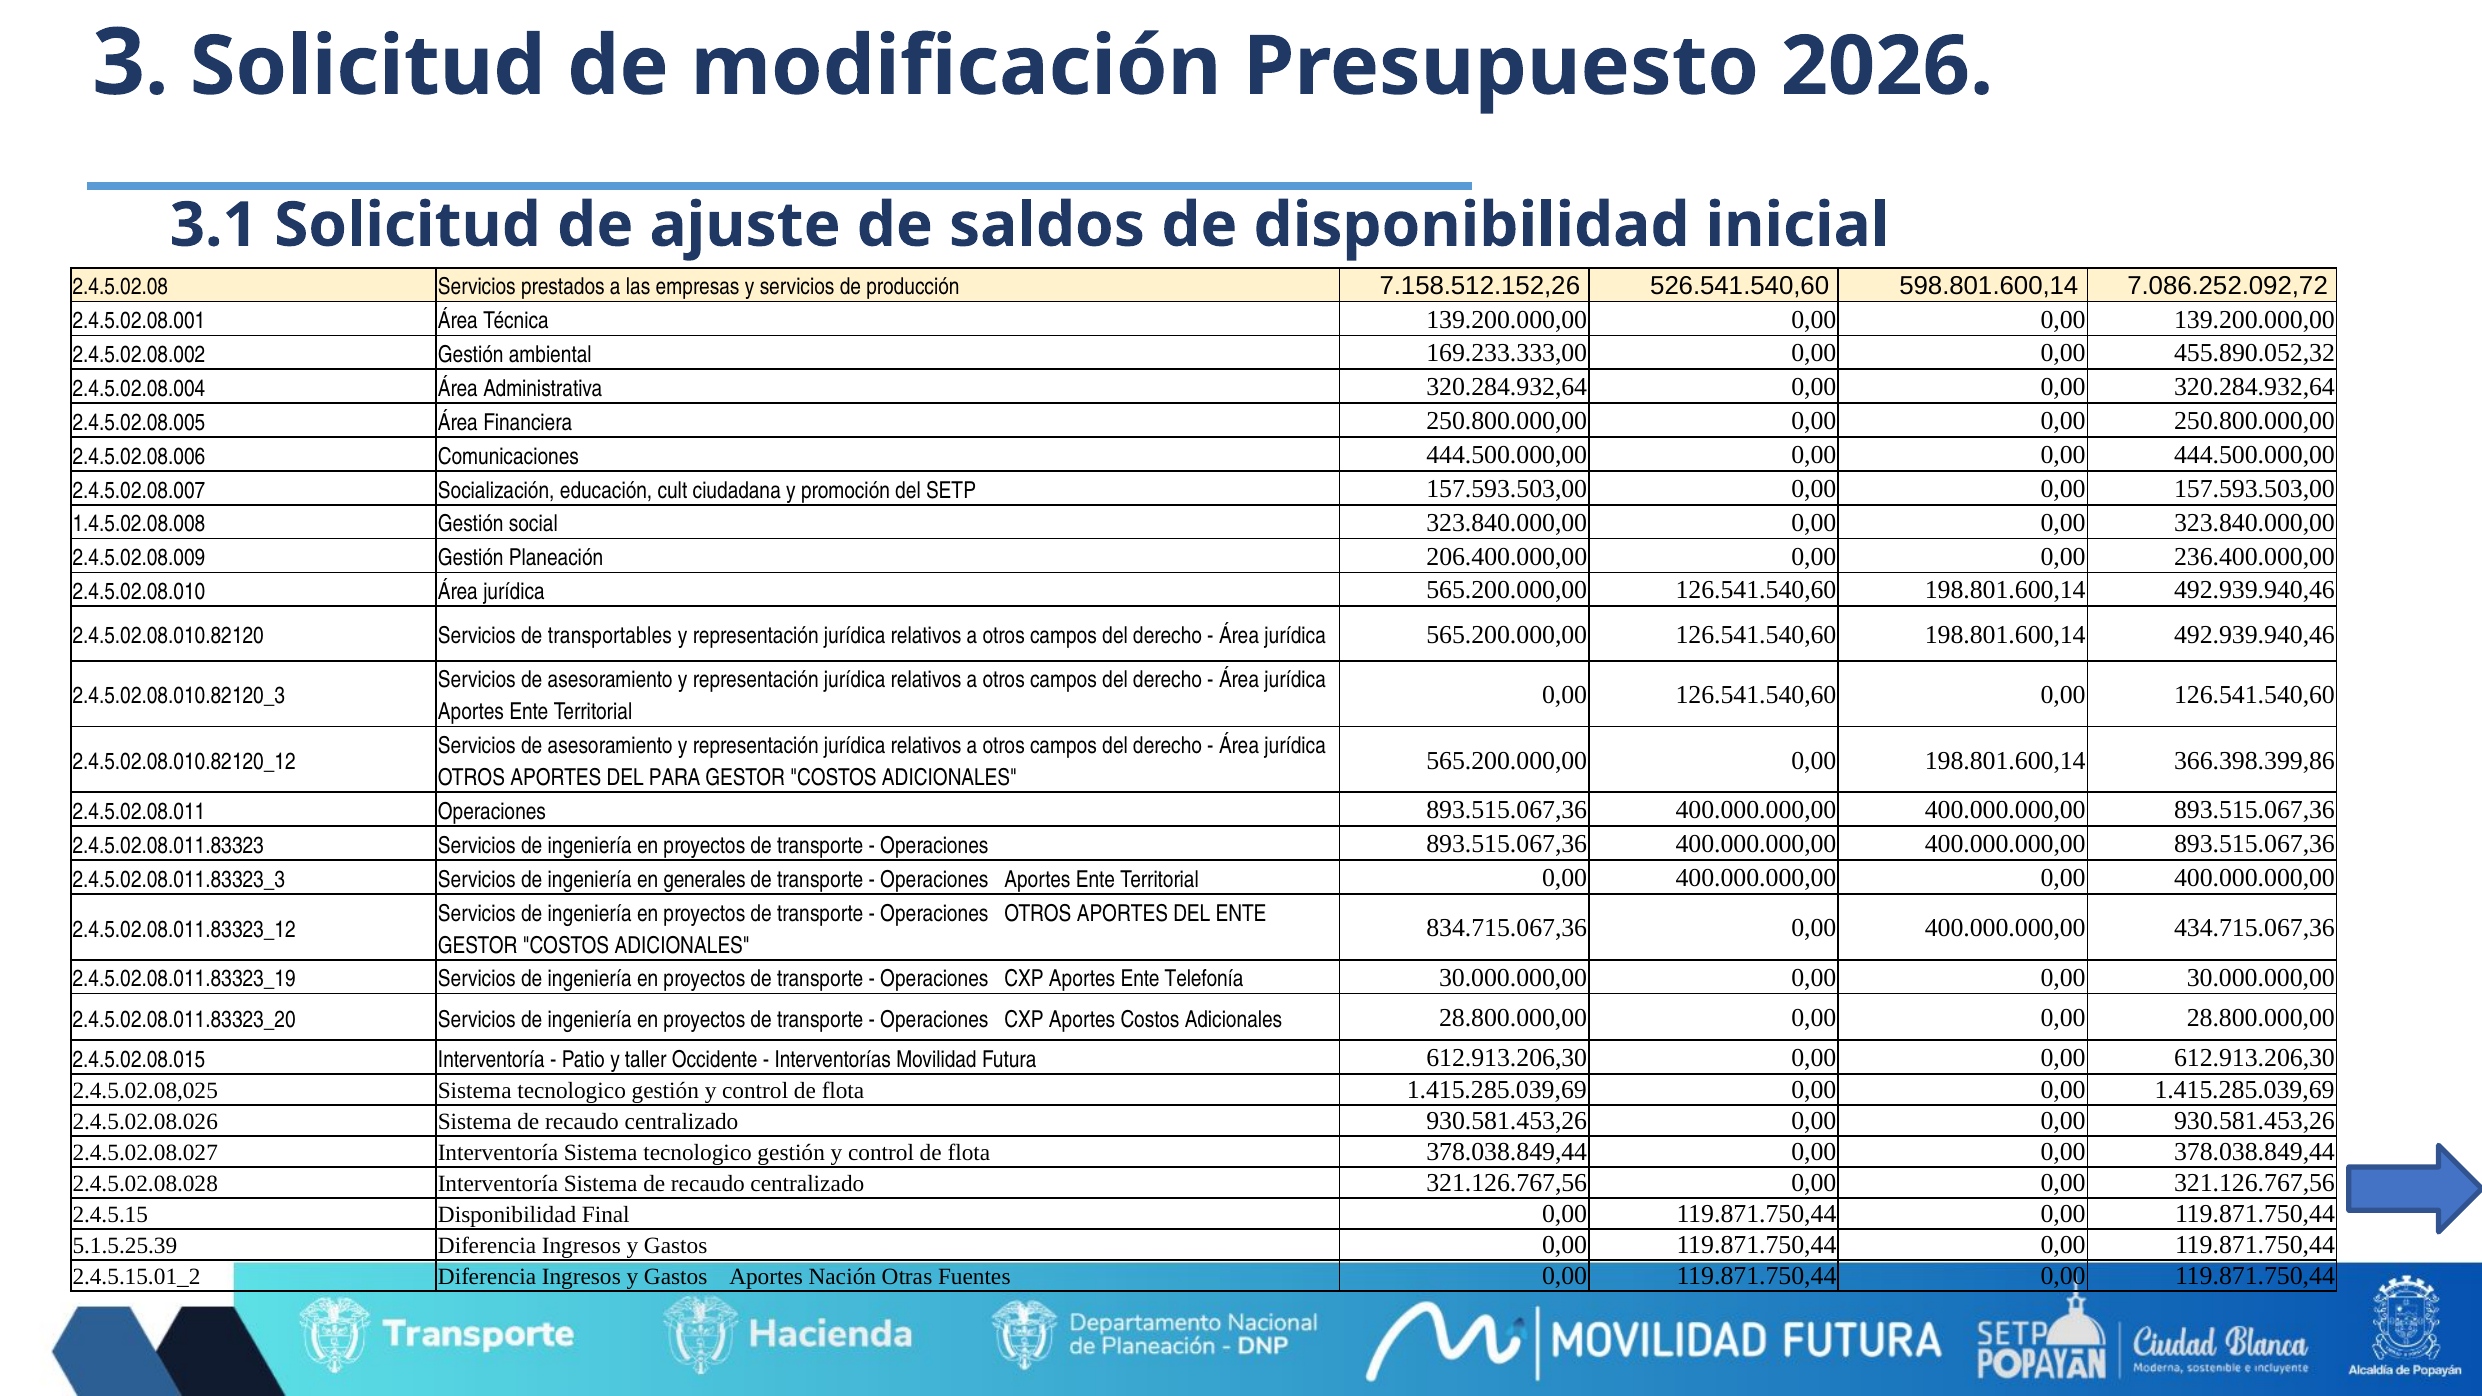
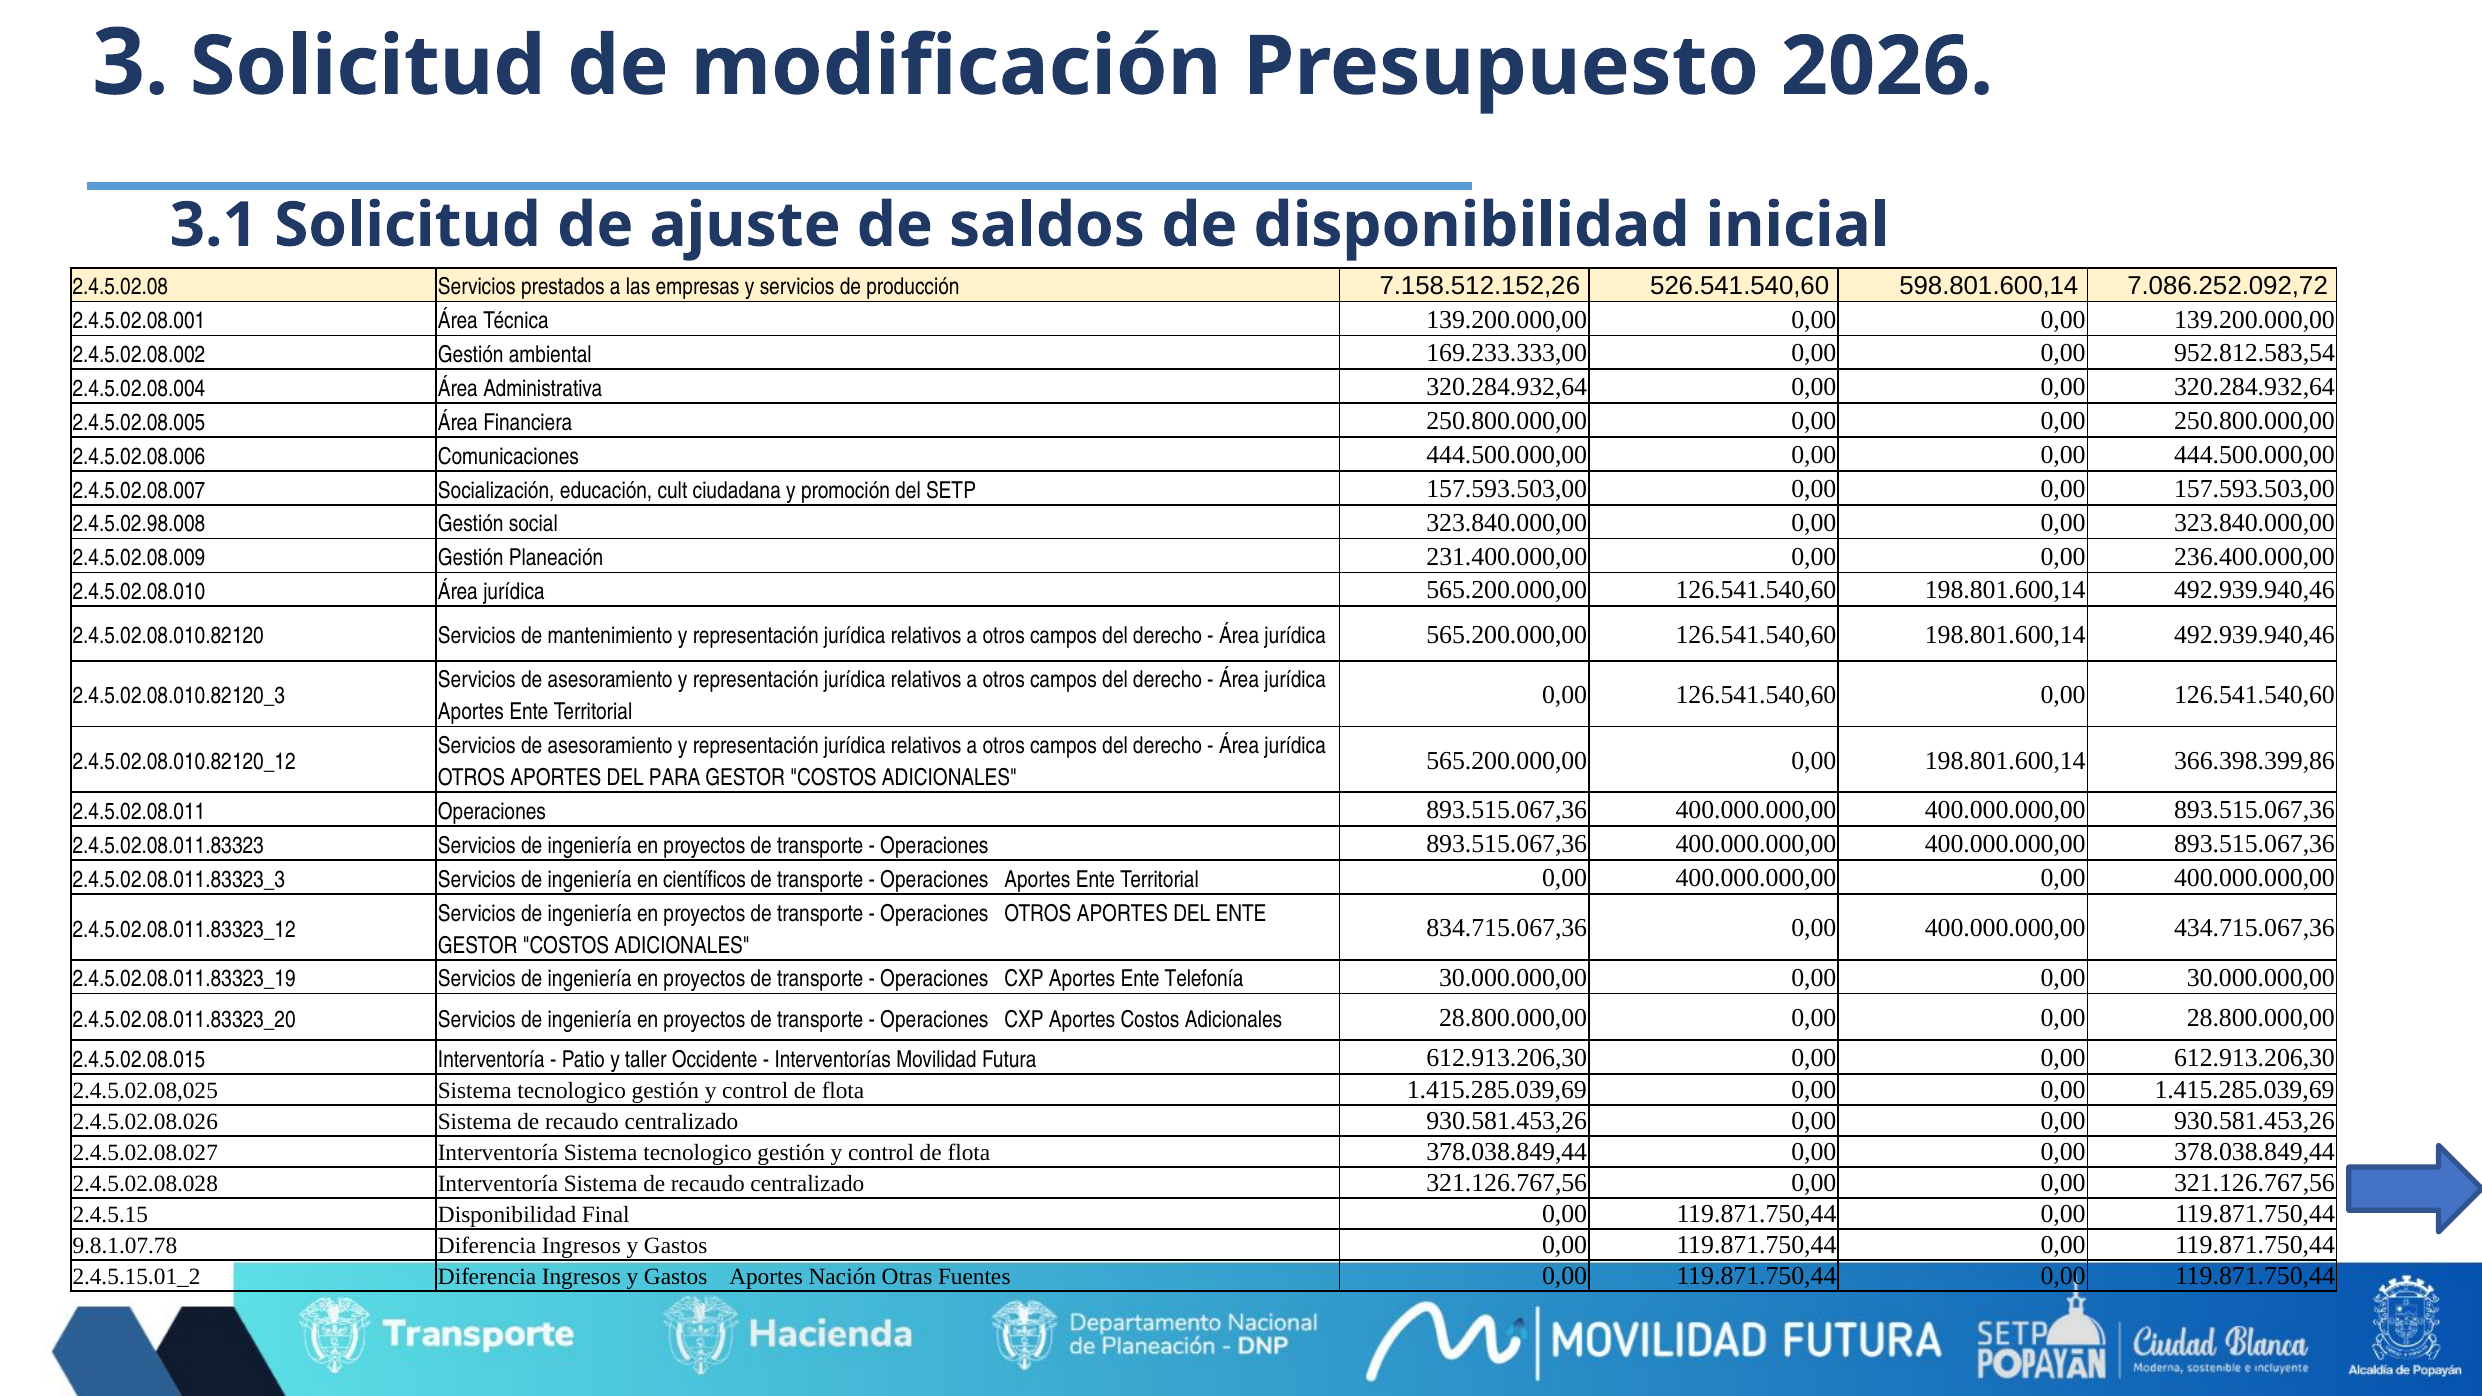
455.890.052,32: 455.890.052,32 -> 952.812.583,54
1.4.5.02.08.008: 1.4.5.02.08.008 -> 2.4.5.02.98.008
206.400.000,00: 206.400.000,00 -> 231.400.000,00
transportables: transportables -> mantenimiento
generales: generales -> científicos
5.1.5.25.39: 5.1.5.25.39 -> 9.8.1.07.78
